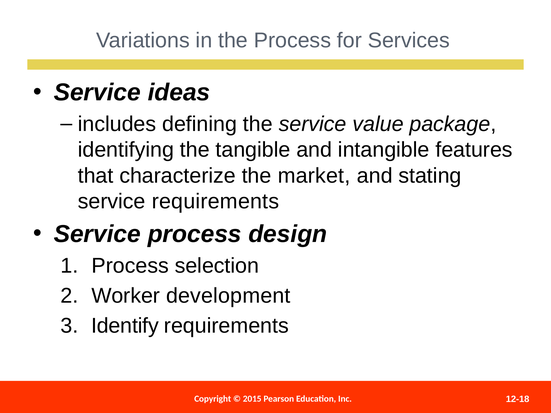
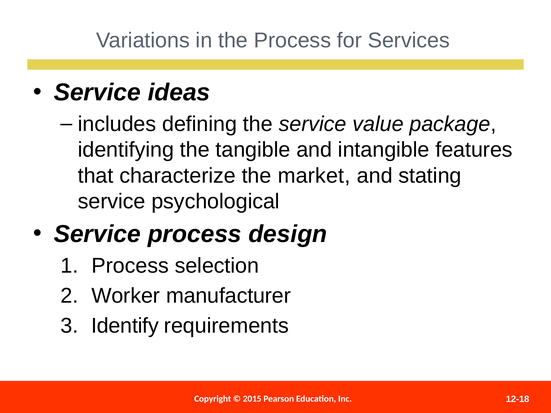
service requirements: requirements -> psychological
development: development -> manufacturer
